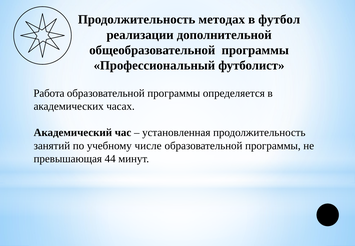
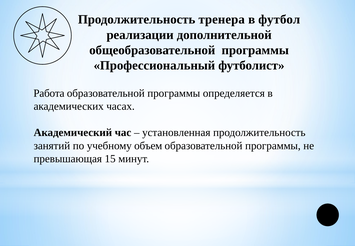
методах: методах -> тренера
числе: числе -> объем
44: 44 -> 15
